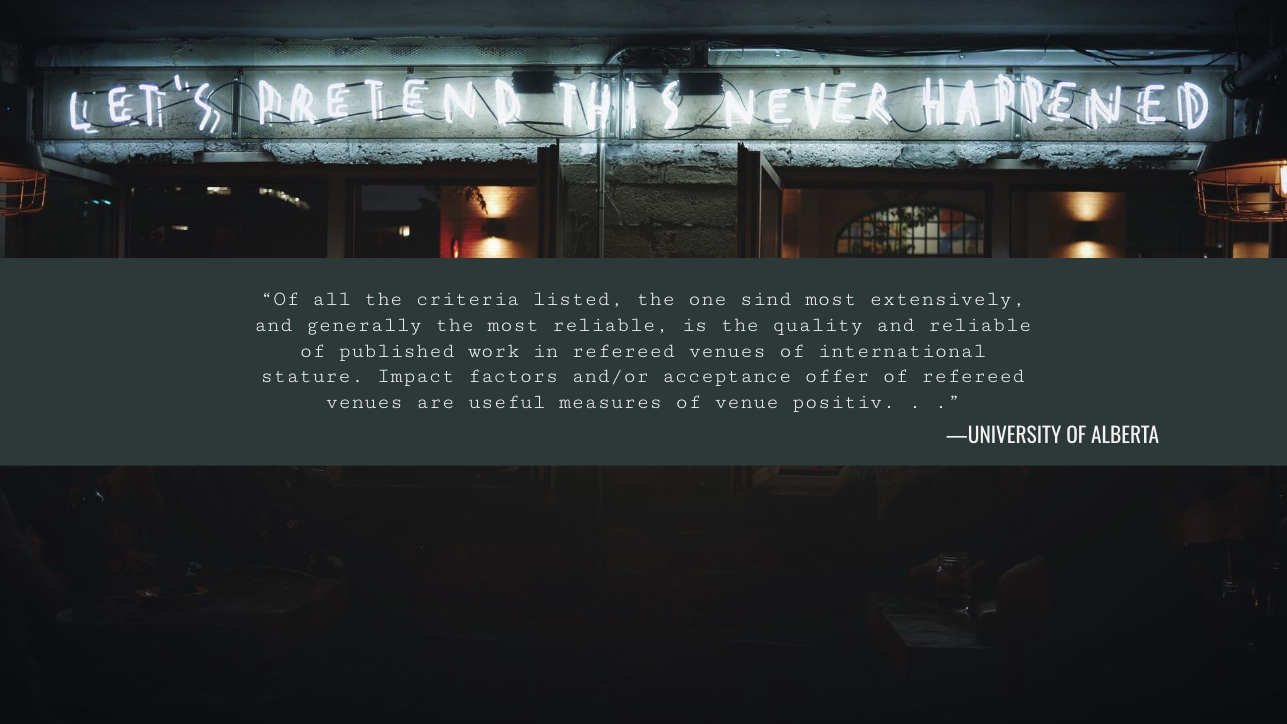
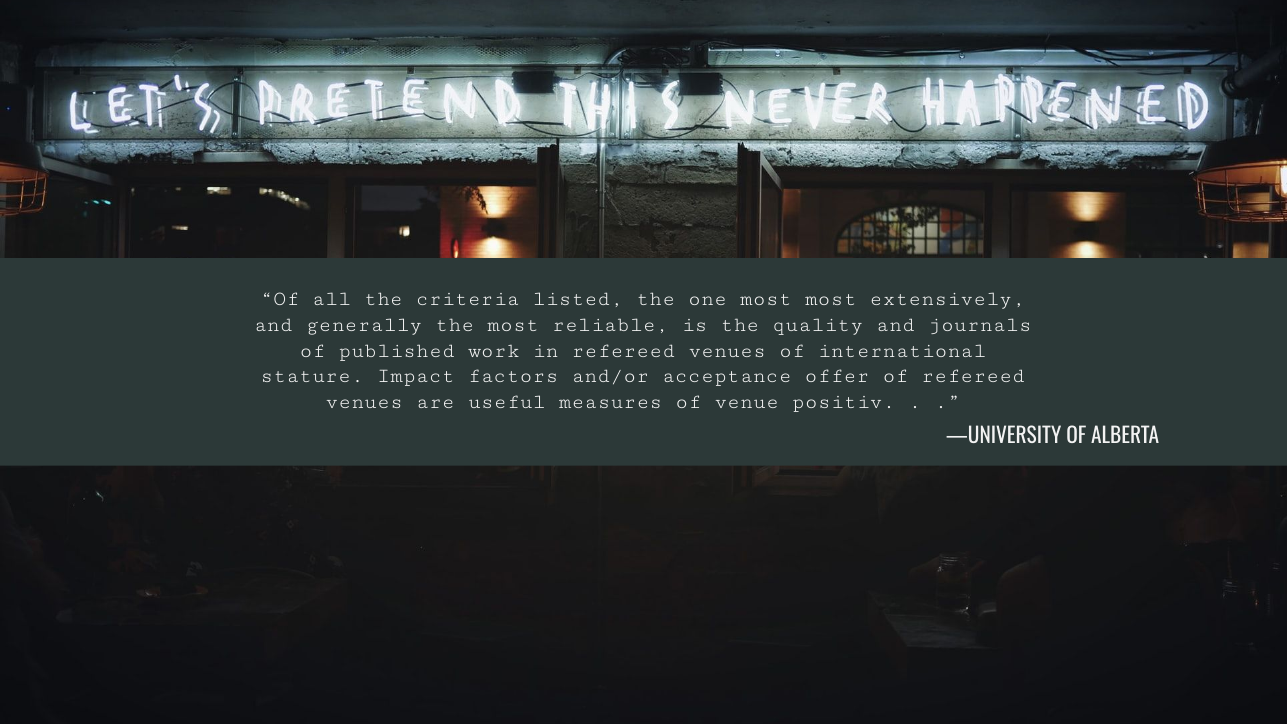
one sind: sind -> most
and reliable: reliable -> journals
